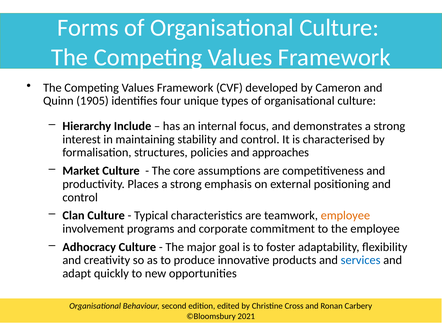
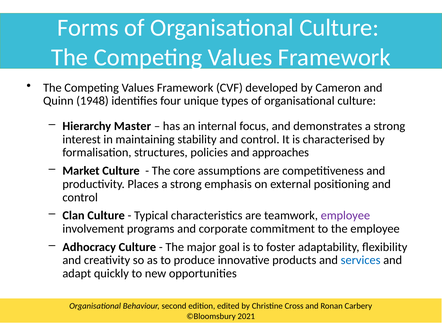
1905: 1905 -> 1948
Include: Include -> Master
employee at (345, 216) colour: orange -> purple
